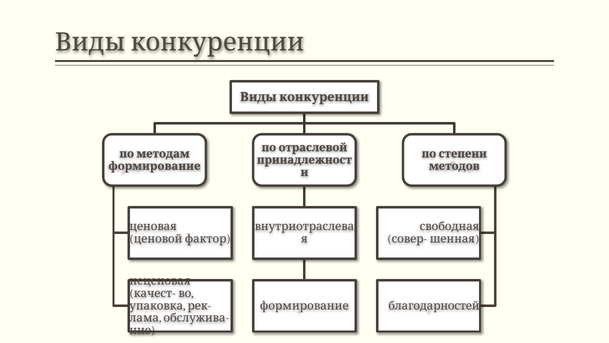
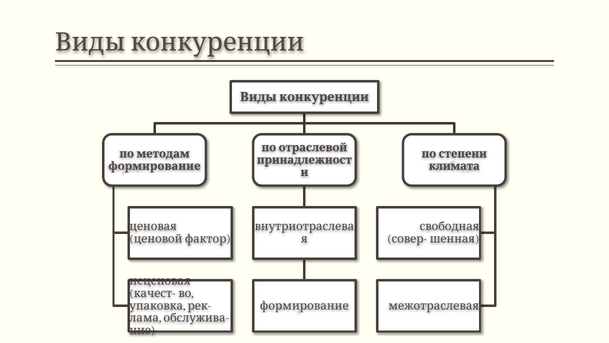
методов: методов -> климата
благодарностей: благодарностей -> межотраслевая
